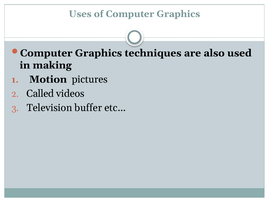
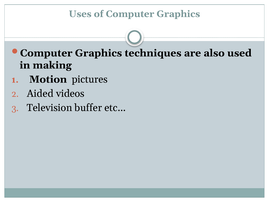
Called: Called -> Aided
